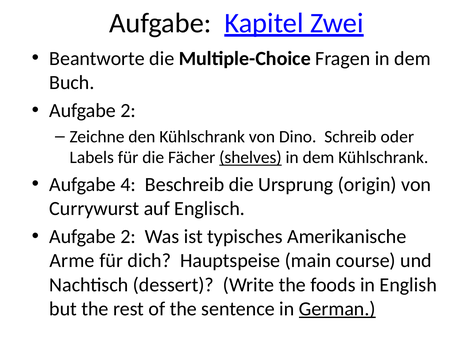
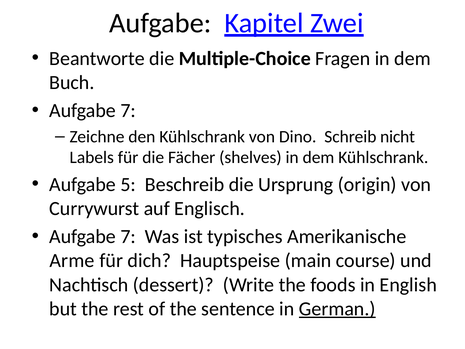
2 at (128, 111): 2 -> 7
oder: oder -> nicht
shelves underline: present -> none
4: 4 -> 5
2 at (128, 236): 2 -> 7
